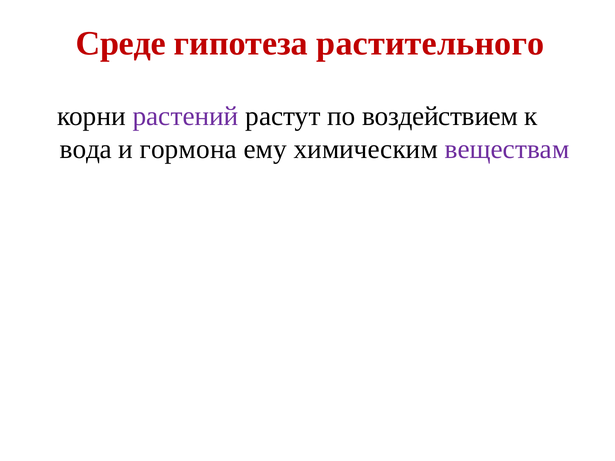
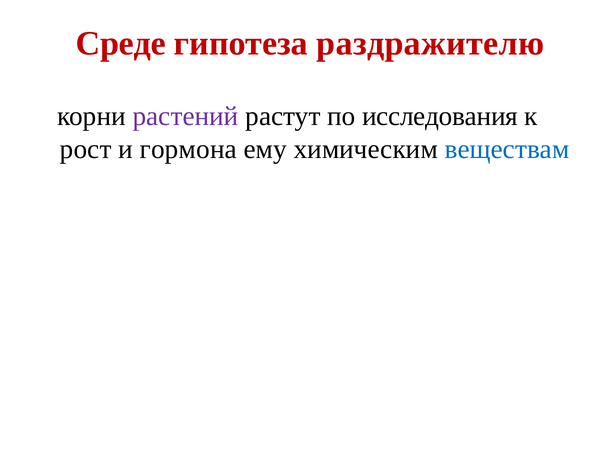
растительного: растительного -> раздражителю
воздействием: воздействием -> исследования
вода: вода -> рост
веществам colour: purple -> blue
